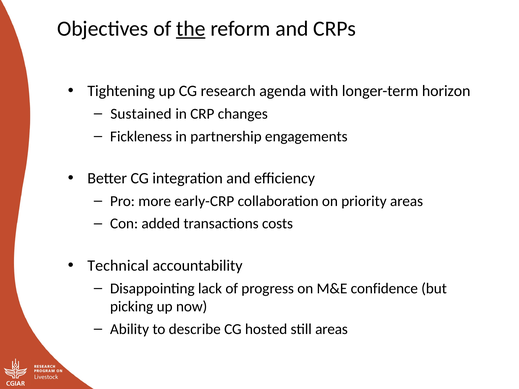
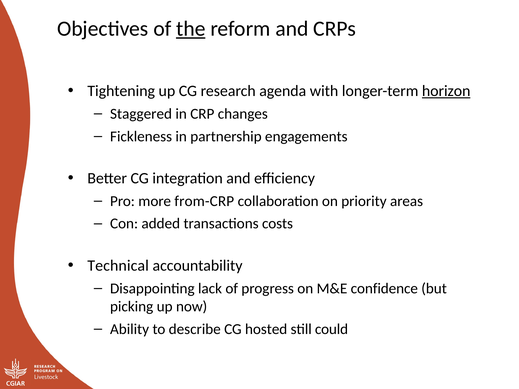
horizon underline: none -> present
Sustained: Sustained -> Staggered
early-CRP: early-CRP -> from-CRP
still areas: areas -> could
